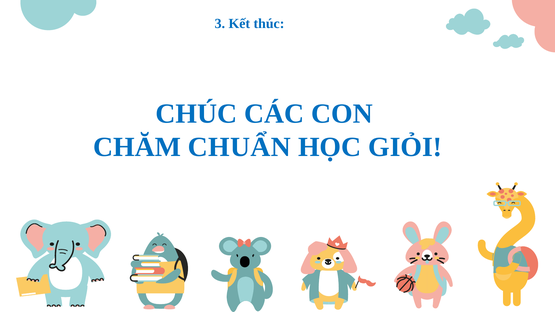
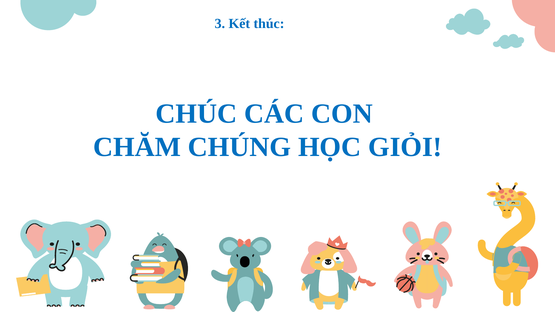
CHUẨN: CHUẨN -> CHÚNG
